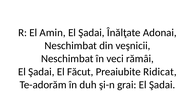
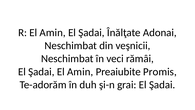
Şadai El Făcut: Făcut -> Amin
Ridicat: Ridicat -> Promis
